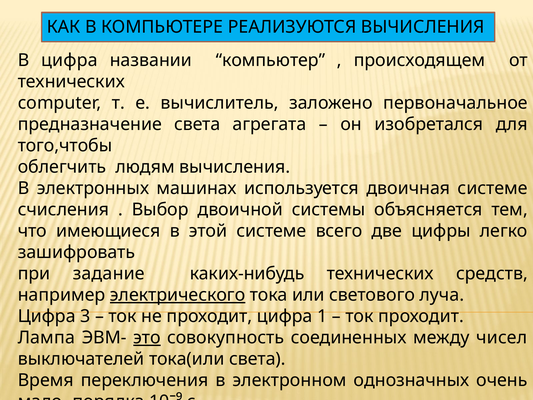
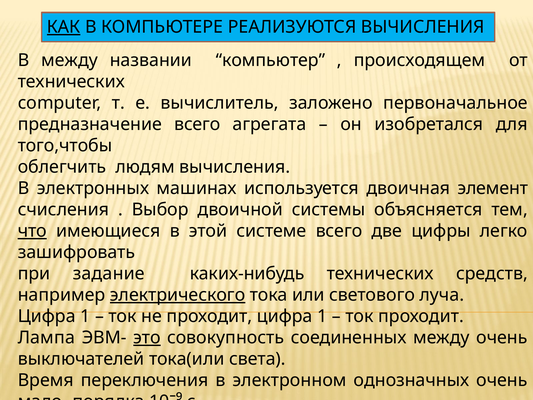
КАК underline: none -> present
В цифра: цифра -> между
предназначение света: света -> всего
двоичная системе: системе -> элемент
что underline: none -> present
3 at (85, 316): 3 -> 1
между чисел: чисел -> очень
